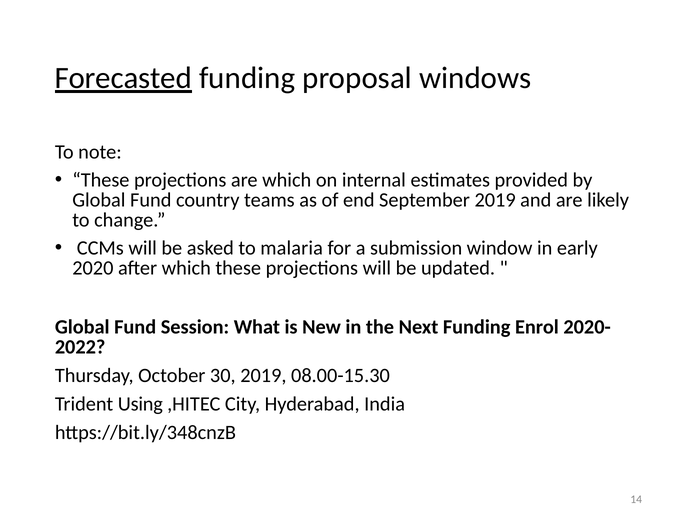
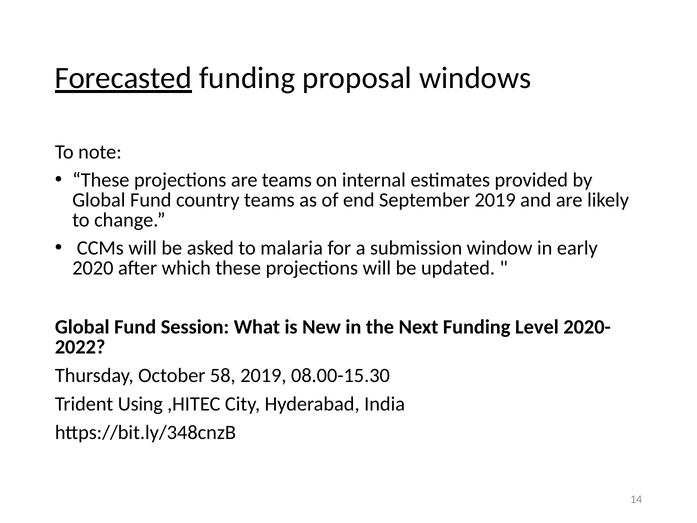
are which: which -> teams
Enrol: Enrol -> Level
30: 30 -> 58
